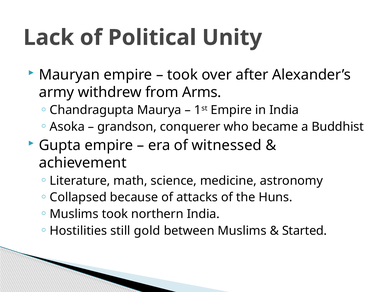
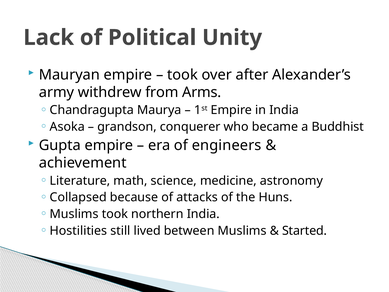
witnessed: witnessed -> engineers
gold: gold -> lived
